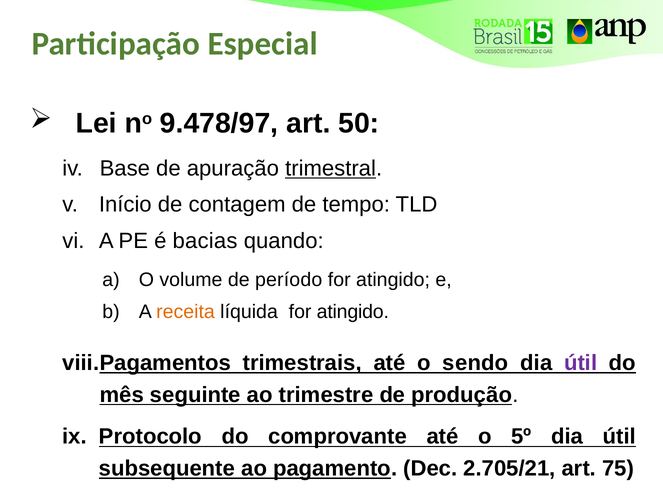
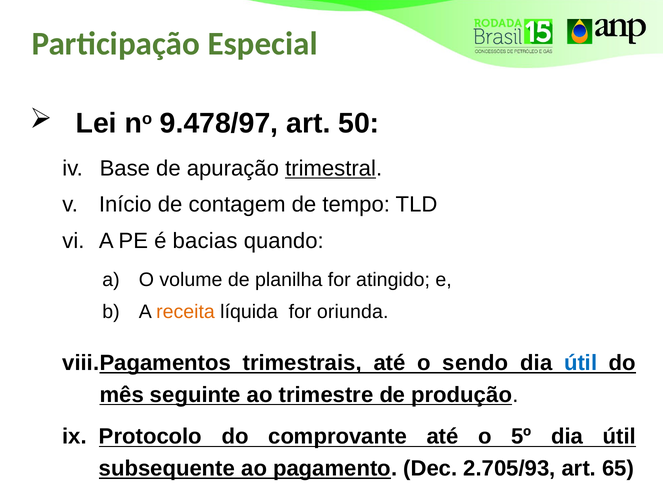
período: período -> planilha
líquida for atingido: atingido -> oriunda
útil at (581, 363) colour: purple -> blue
2.705/21: 2.705/21 -> 2.705/93
75: 75 -> 65
